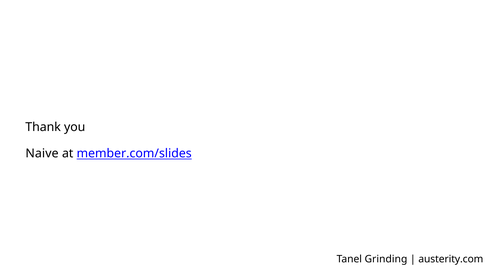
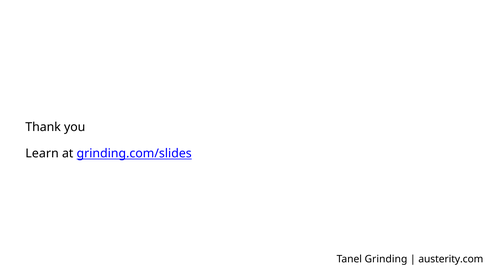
Naive: Naive -> Learn
member.com/slides: member.com/slides -> grinding.com/slides
